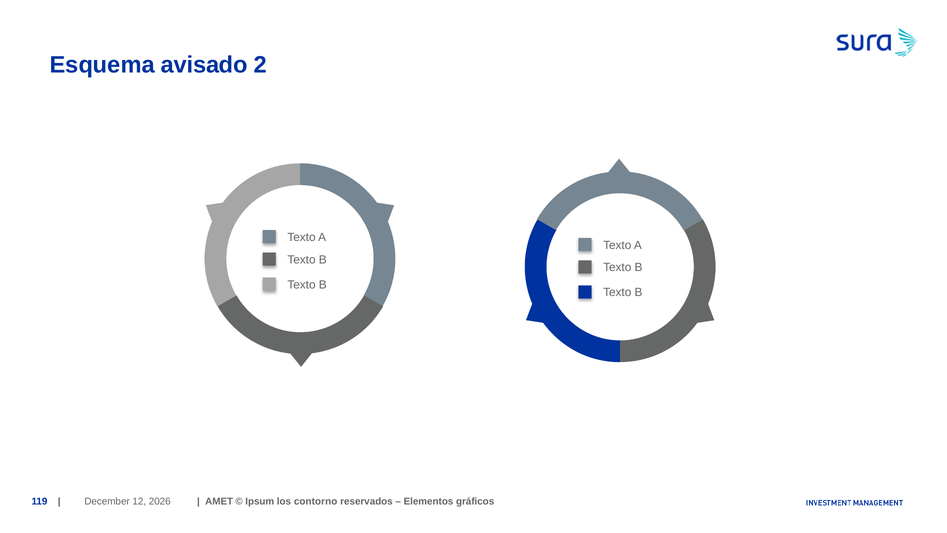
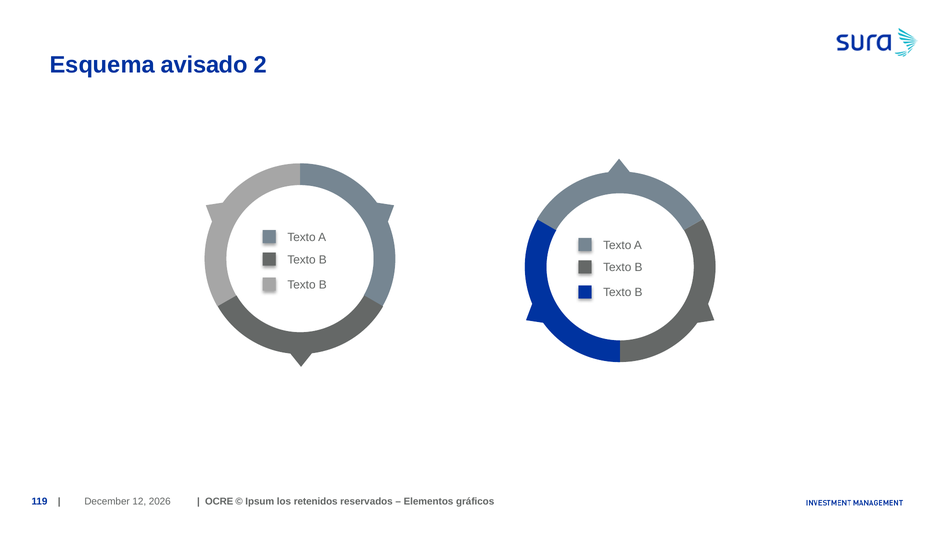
AMET: AMET -> OCRE
contorno: contorno -> retenidos
